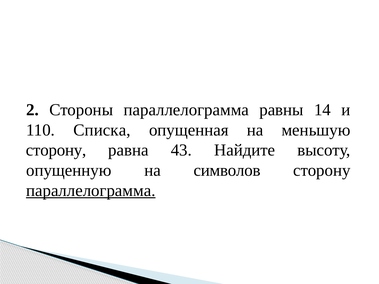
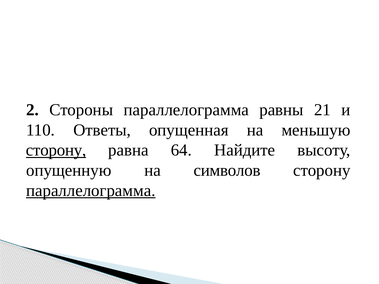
14: 14 -> 21
Списка: Списка -> Ответы
сторону at (56, 150) underline: none -> present
43: 43 -> 64
